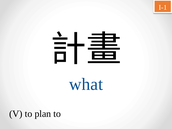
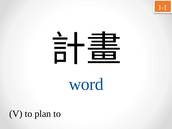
what: what -> word
